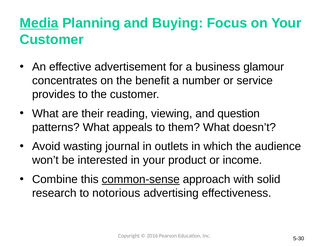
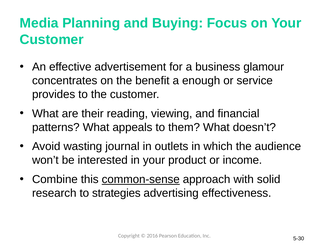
Media underline: present -> none
number: number -> enough
question: question -> financial
notorious: notorious -> strategies
